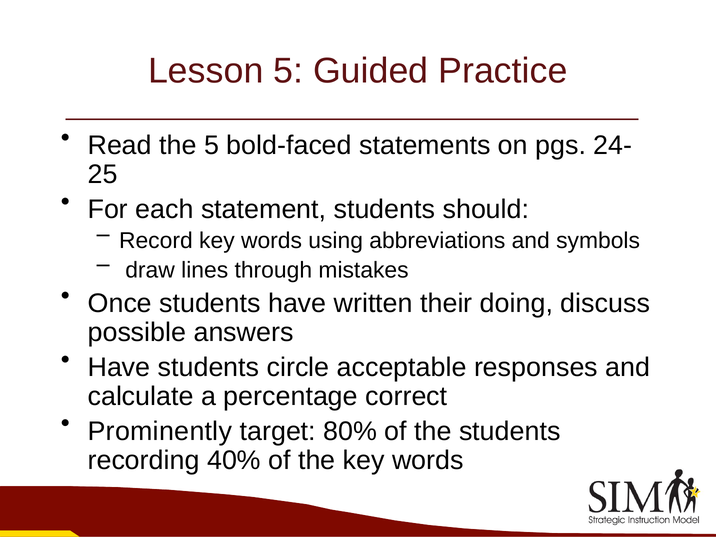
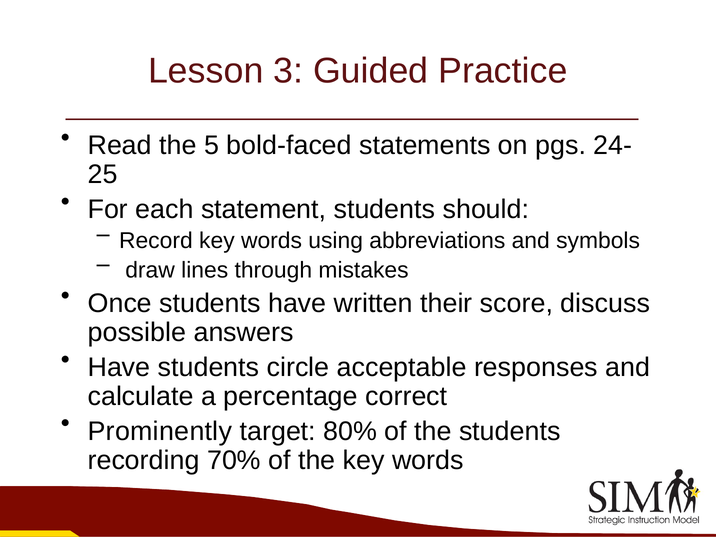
Lesson 5: 5 -> 3
doing: doing -> score
40%: 40% -> 70%
